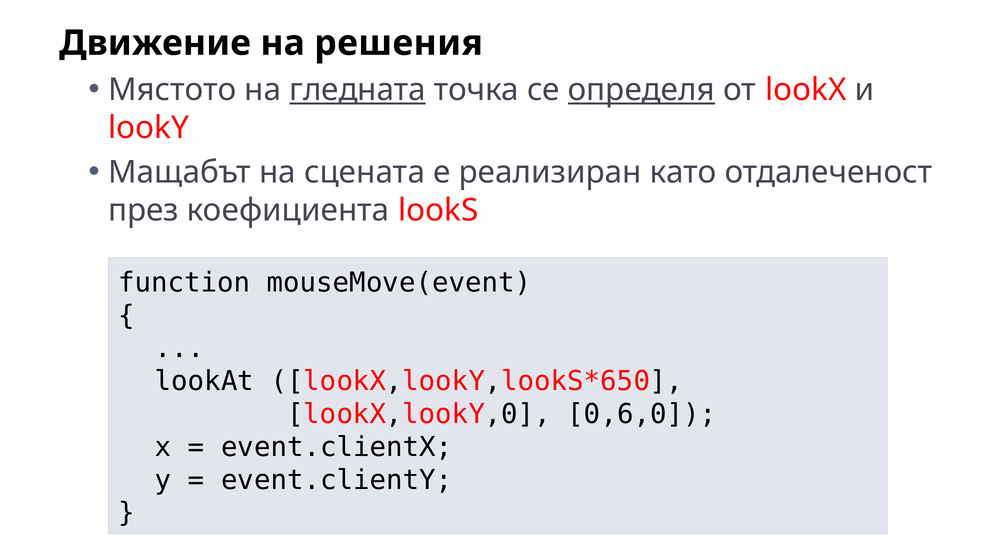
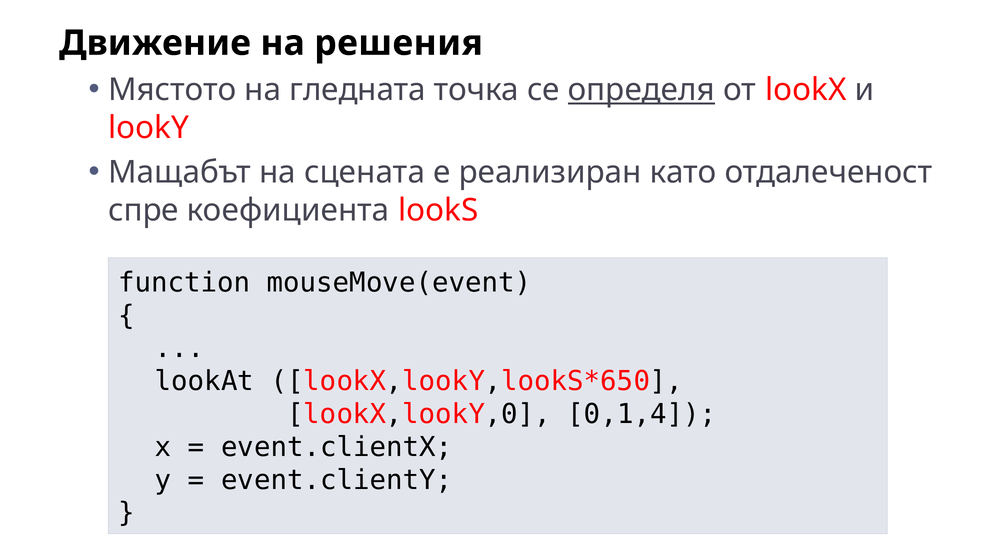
гледната underline: present -> none
през: през -> спре
0,6,0: 0,6,0 -> 0,1,4
